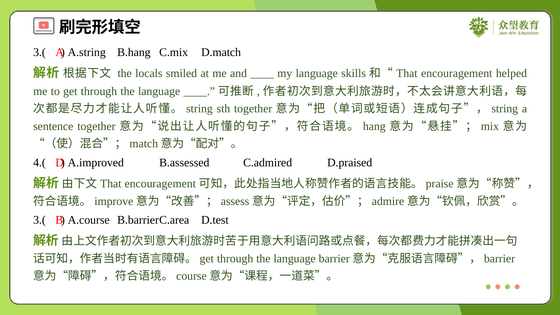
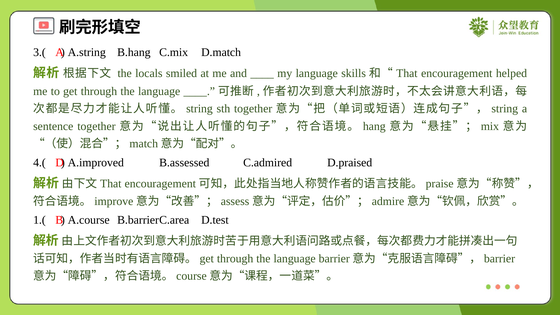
3.( at (39, 220): 3.( -> 1.(
